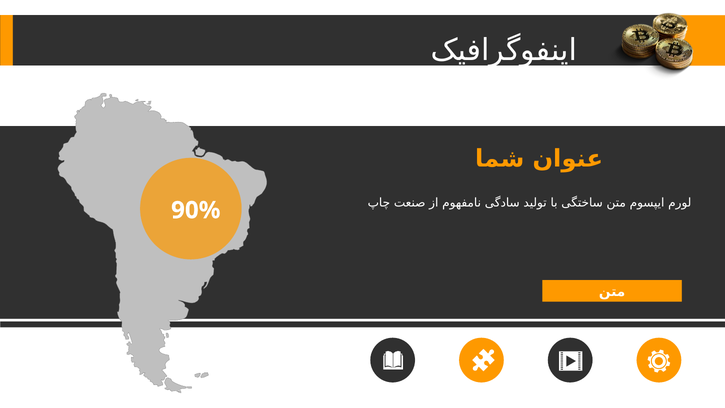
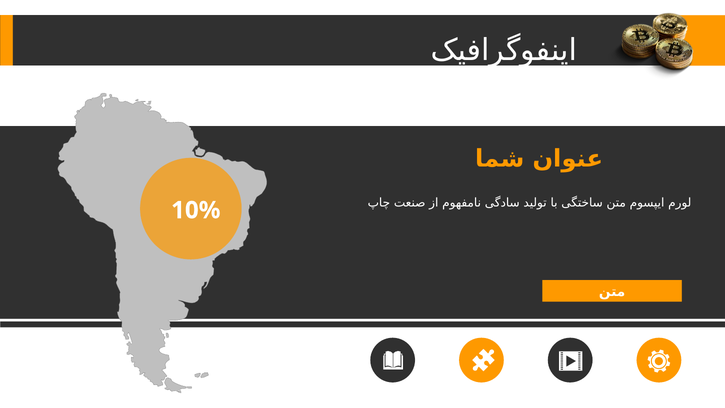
90%: 90% -> 10%
